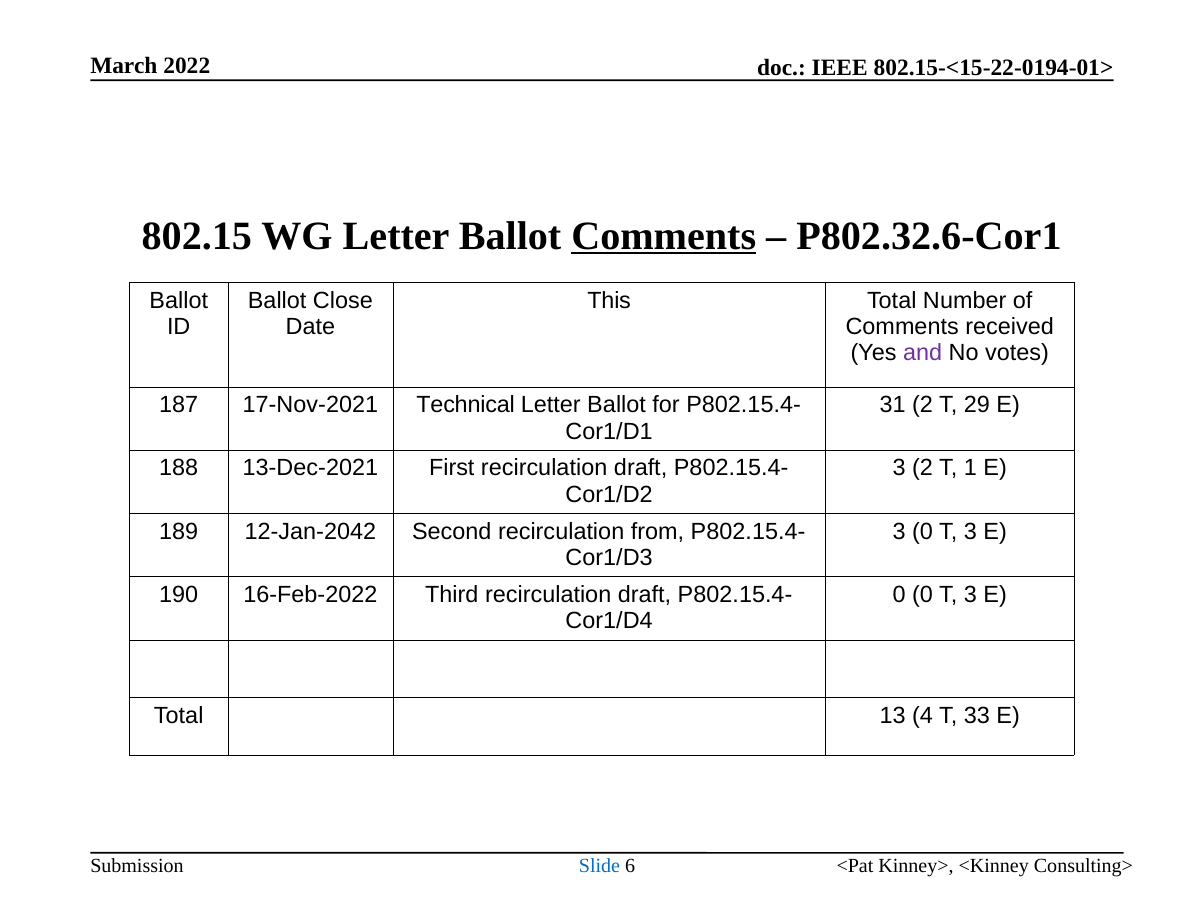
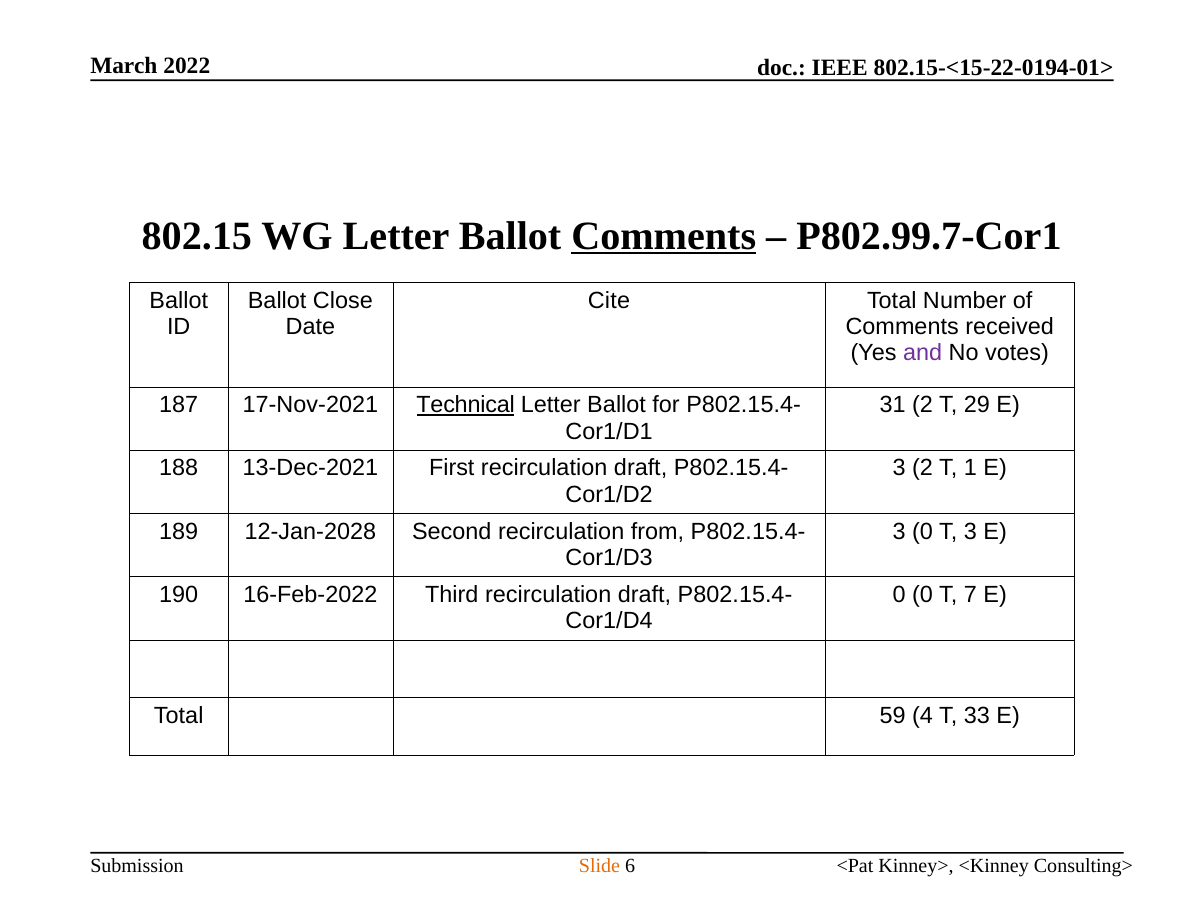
P802.32.6-Cor1: P802.32.6-Cor1 -> P802.99.7-Cor1
This: This -> Cite
Technical underline: none -> present
12-Jan-2042: 12-Jan-2042 -> 12-Jan-2028
0 0 T 3: 3 -> 7
13: 13 -> 59
Slide colour: blue -> orange
